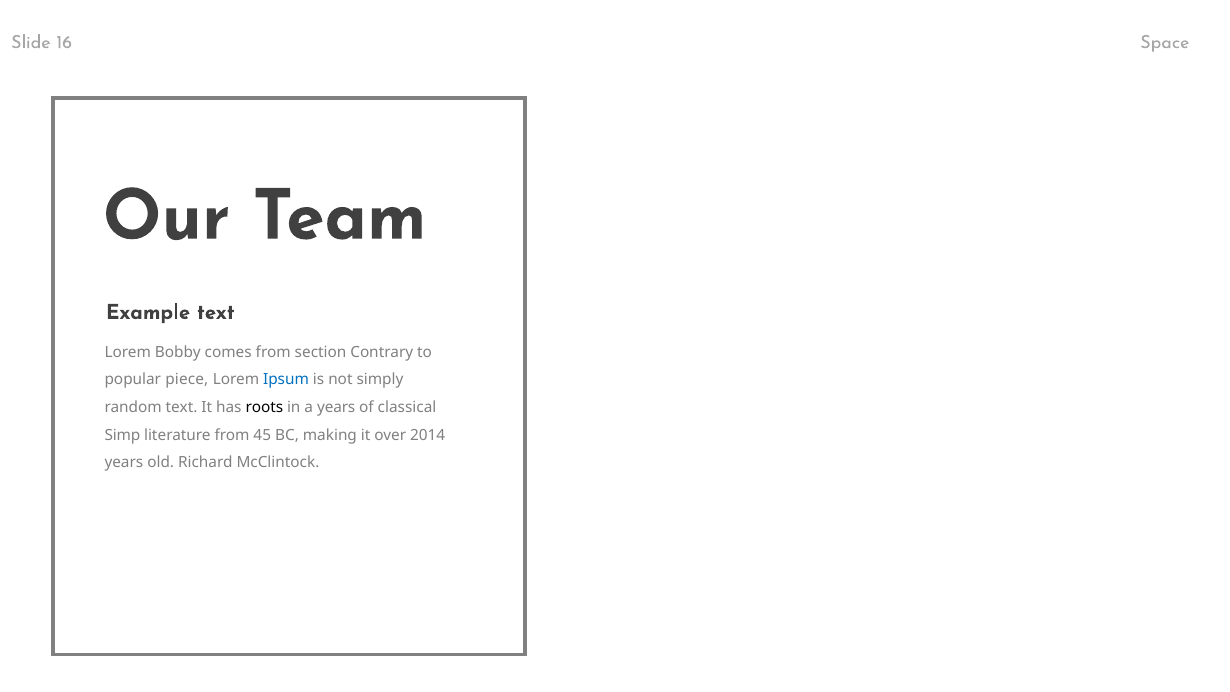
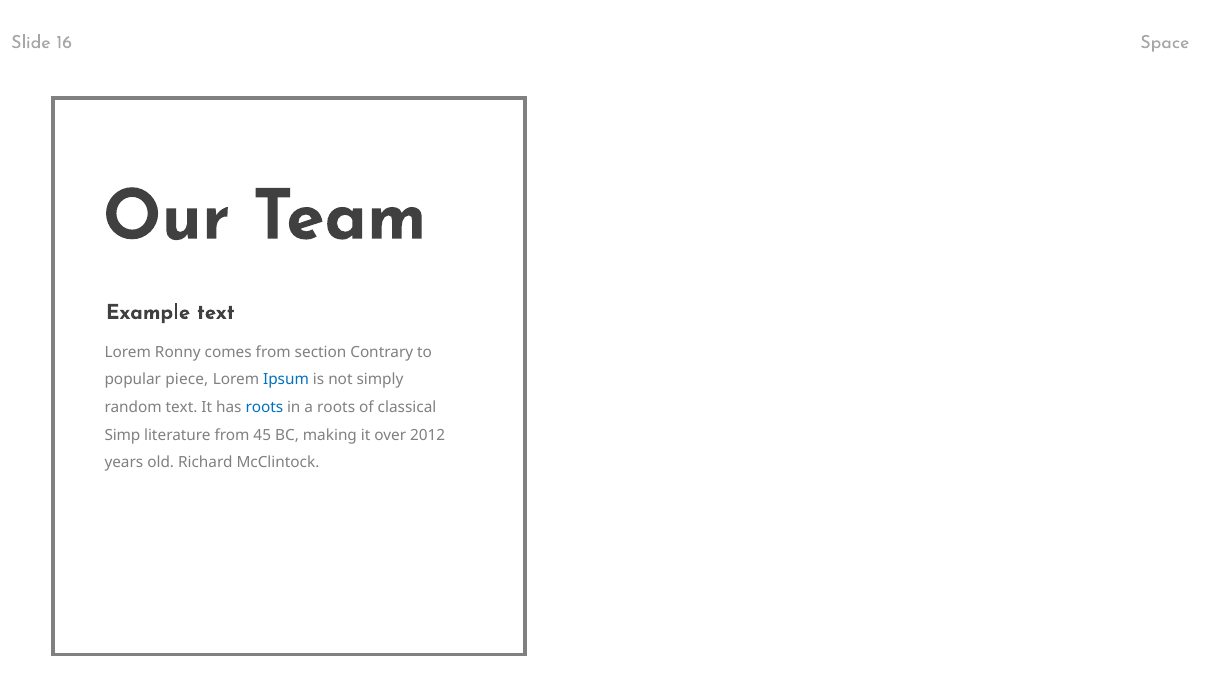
Bobby: Bobby -> Ronny
roots at (264, 407) colour: black -> blue
a years: years -> roots
2014: 2014 -> 2012
